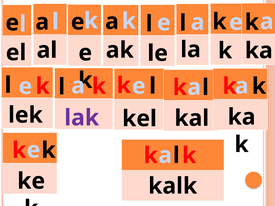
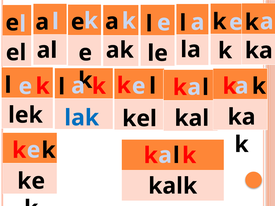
lak colour: purple -> blue
